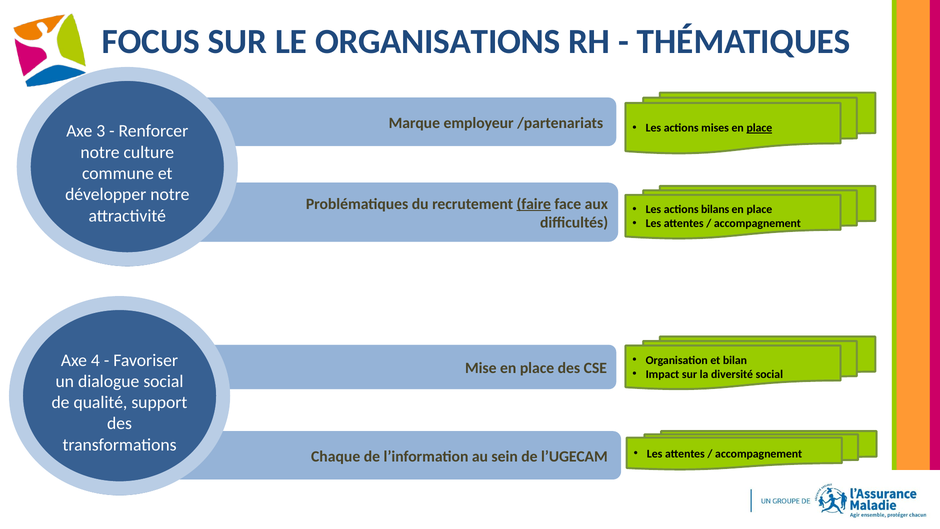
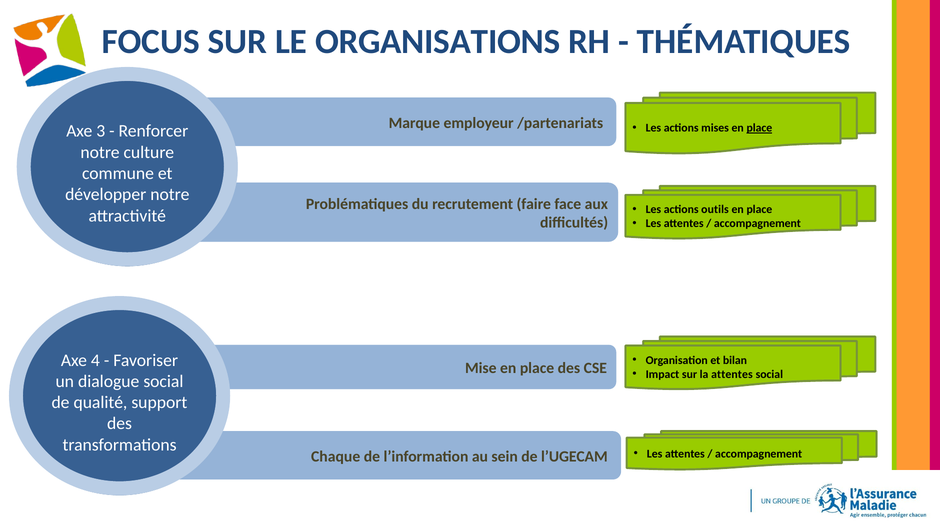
faire underline: present -> none
bilans: bilans -> outils
la diversité: diversité -> attentes
